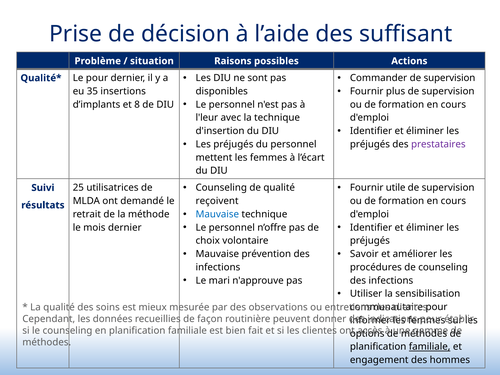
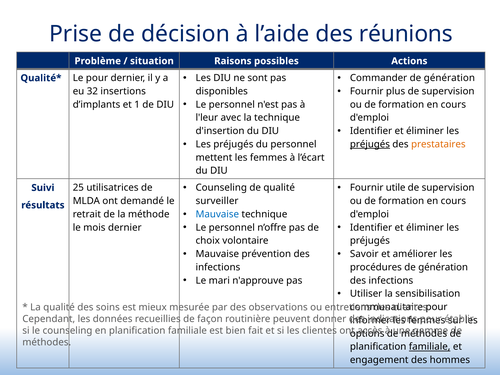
suffisant: suffisant -> réunions
Commander de supervision: supervision -> génération
35: 35 -> 32
8: 8 -> 1
préjugés at (370, 144) underline: none -> present
prestataires colour: purple -> orange
reçoivent: reçoivent -> surveiller
procédures de counseling: counseling -> génération
